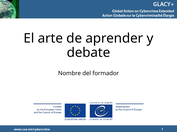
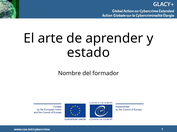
debate: debate -> estado
